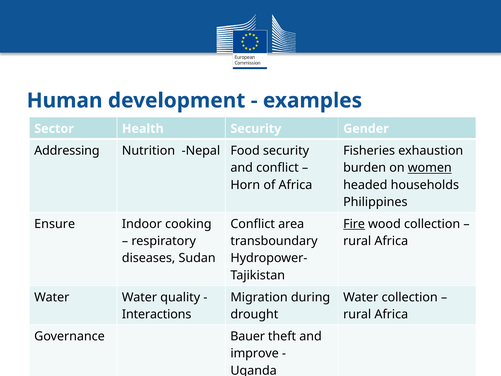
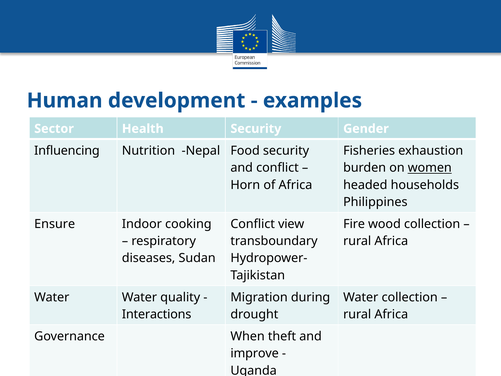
Addressing: Addressing -> Influencing
area: area -> view
Fire underline: present -> none
Bauer: Bauer -> When
